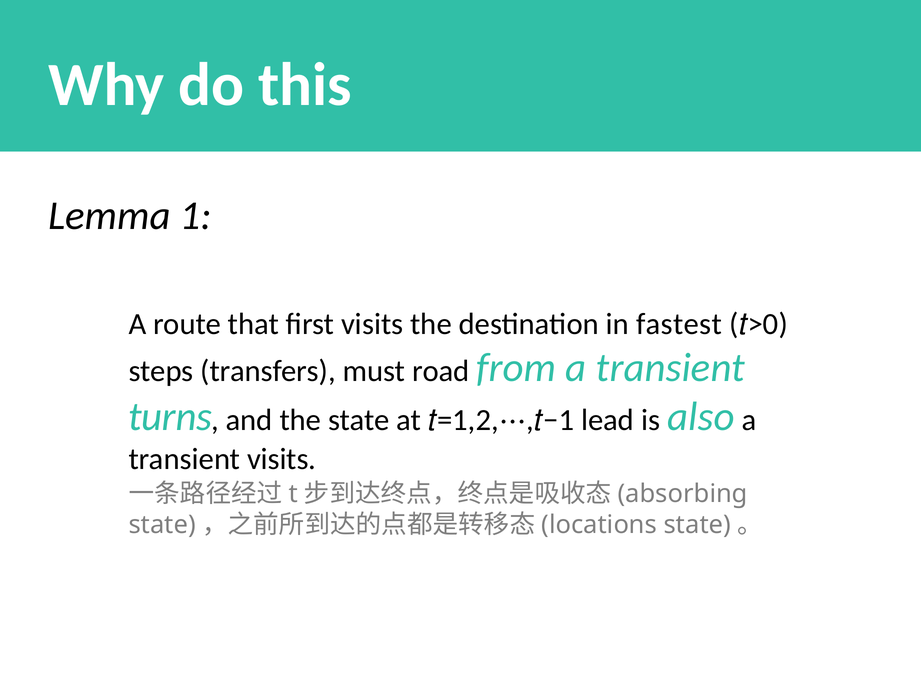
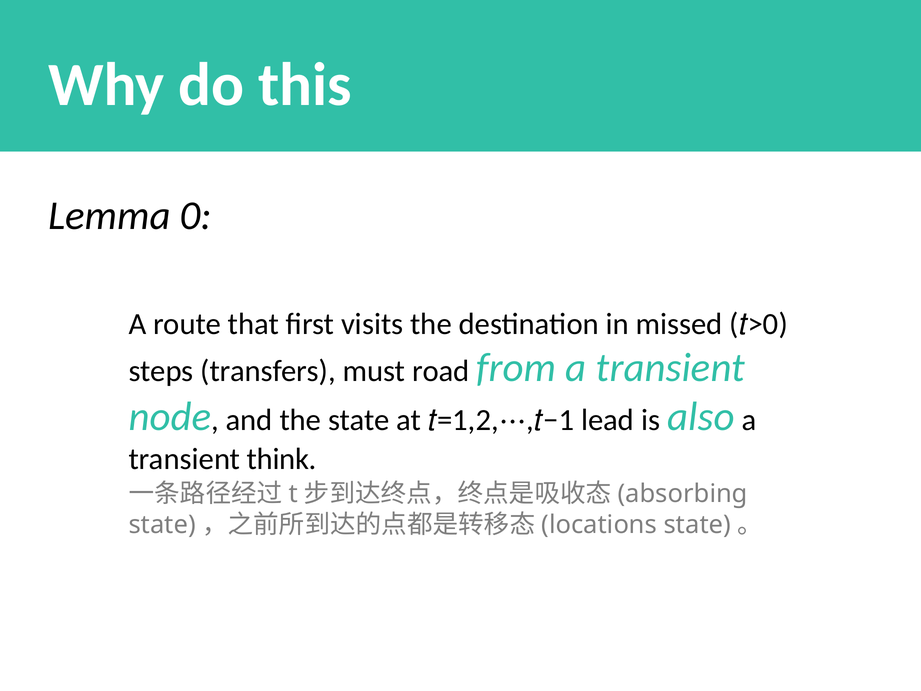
1: 1 -> 0
fastest: fastest -> missed
turns: turns -> node
transient visits: visits -> think
